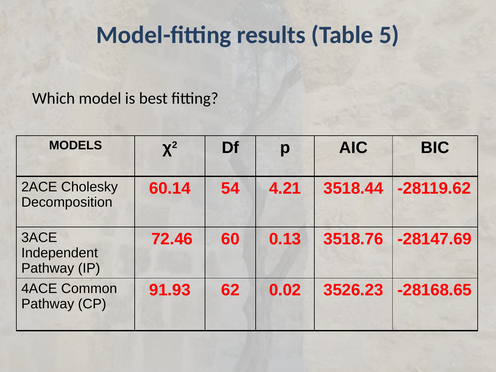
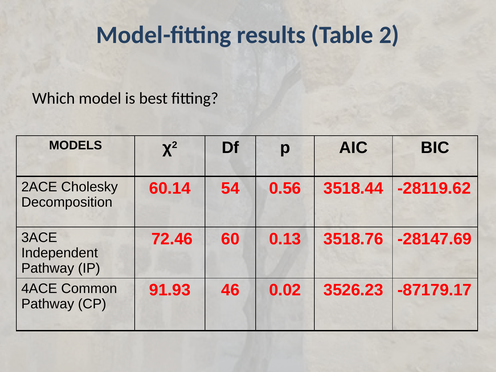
5: 5 -> 2
4.21: 4.21 -> 0.56
62: 62 -> 46
-28168.65: -28168.65 -> -87179.17
